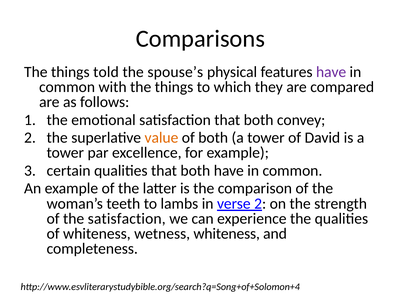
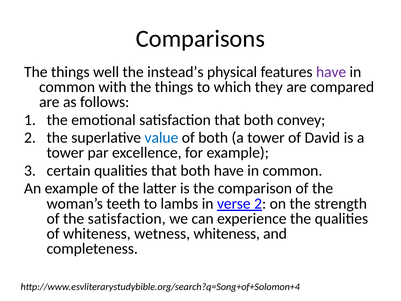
told: told -> well
spouse’s: spouse’s -> instead’s
value colour: orange -> blue
